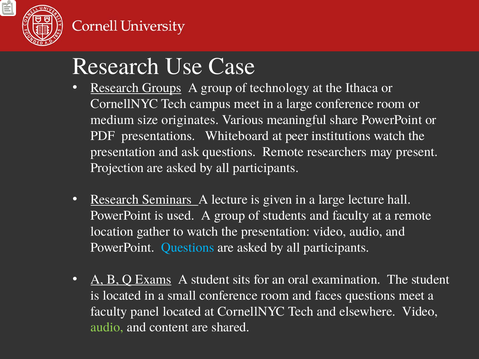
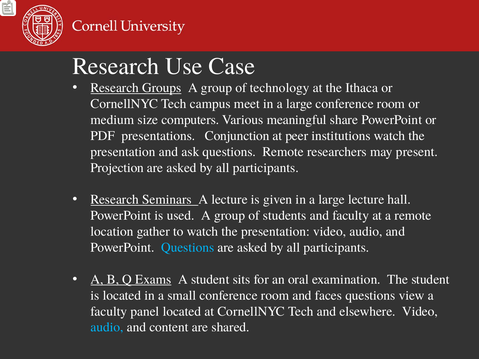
originates: originates -> computers
Whiteboard: Whiteboard -> Conjunction
questions meet: meet -> view
audio at (107, 327) colour: light green -> light blue
